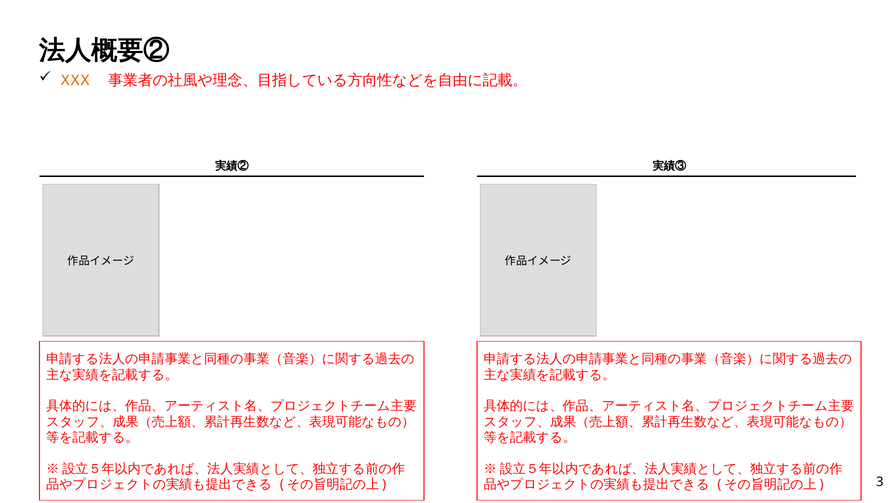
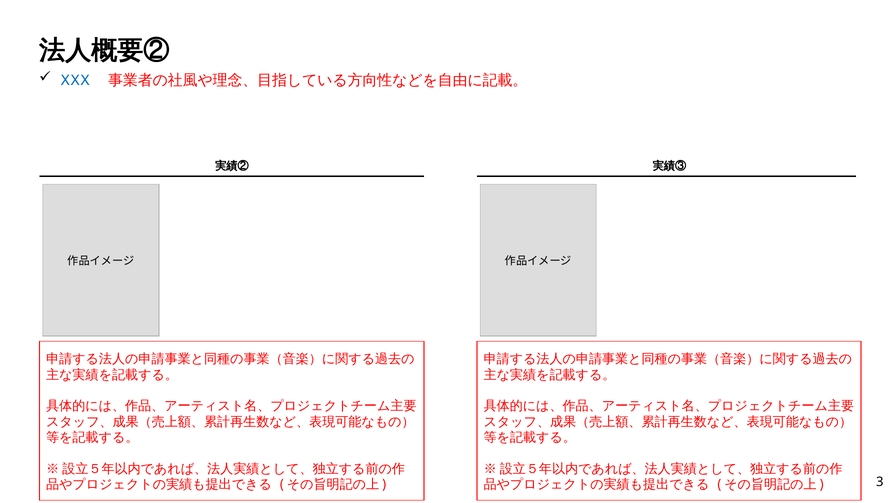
XXX colour: orange -> blue
